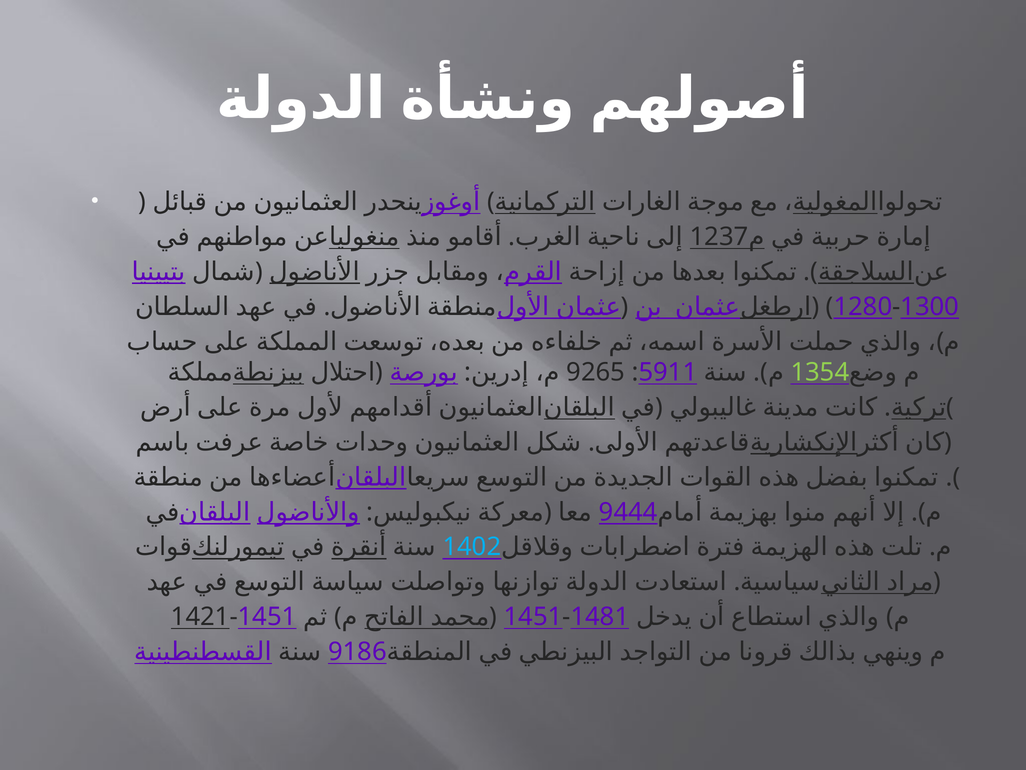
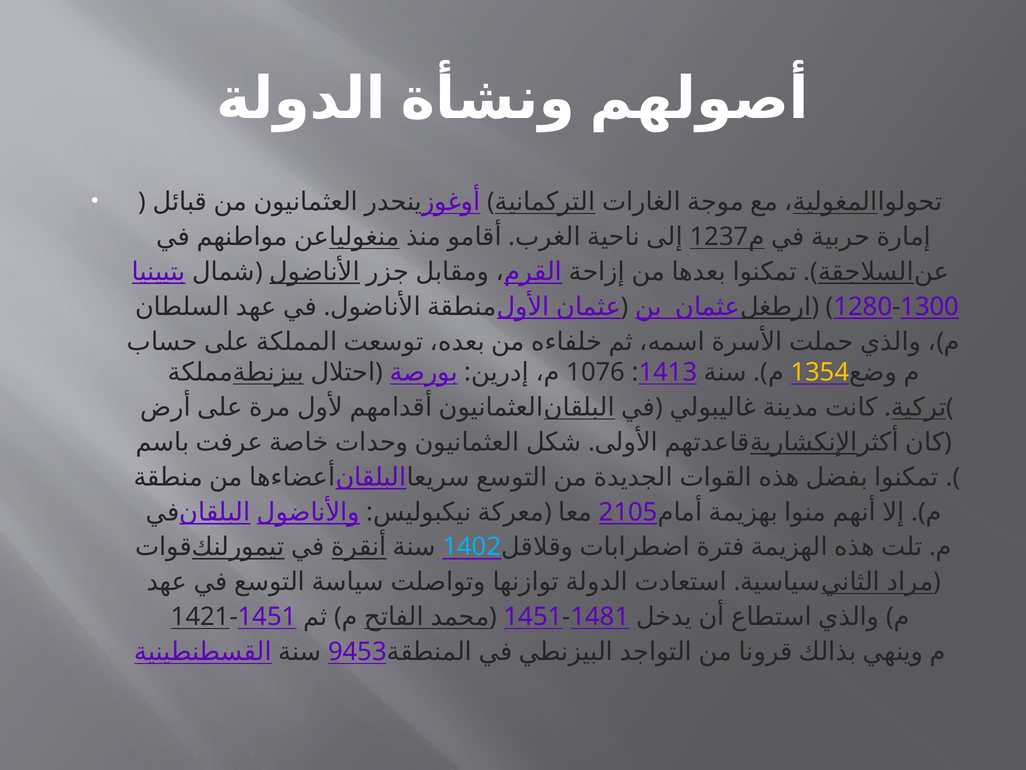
1354 colour: light green -> yellow
9265: 9265 -> 1076
5911: 5911 -> 1413
9444: 9444 -> 2105
9186: 9186 -> 9453
